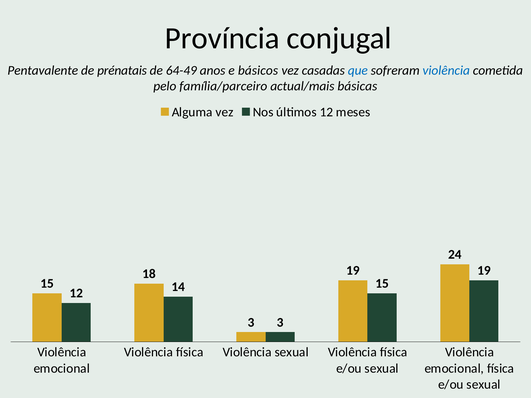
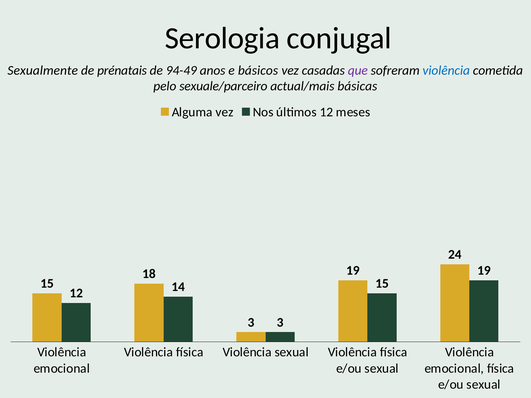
Província: Província -> Serologia
Pentavalente: Pentavalente -> Sexualmente
64-49: 64-49 -> 94-49
que colour: blue -> purple
família/parceiro: família/parceiro -> sexuale/parceiro
